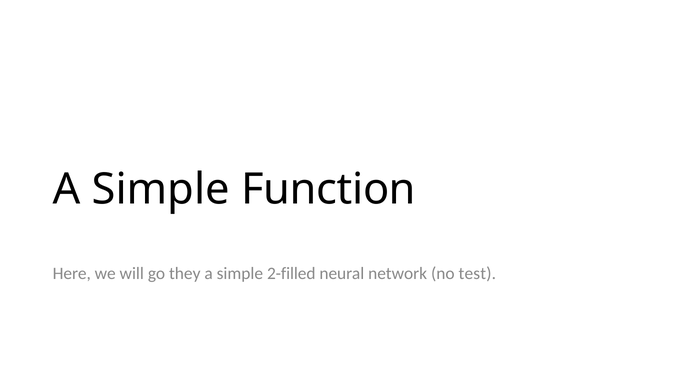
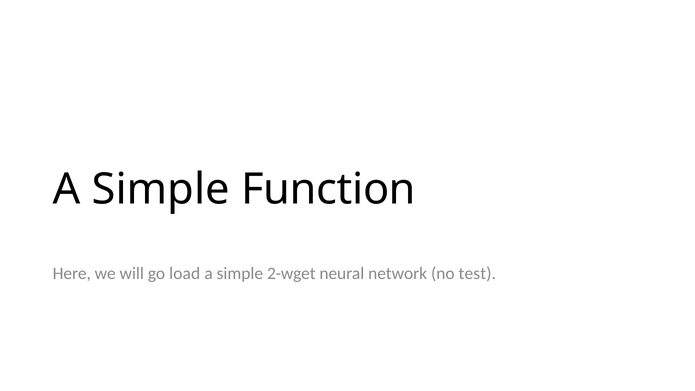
they: they -> load
2-filled: 2-filled -> 2-wget
